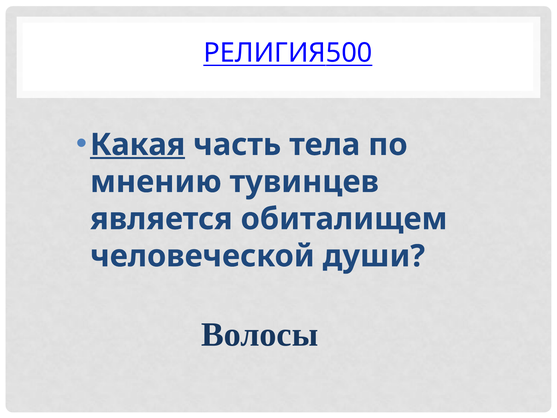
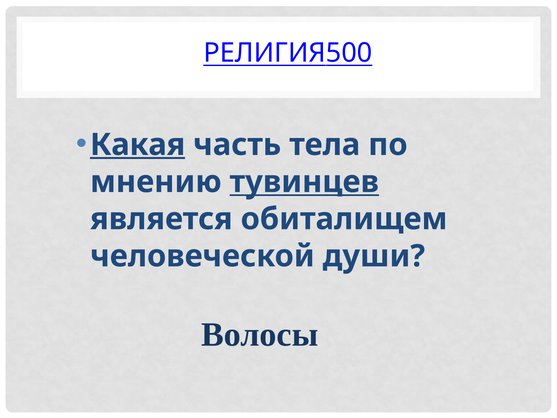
тувинцев underline: none -> present
